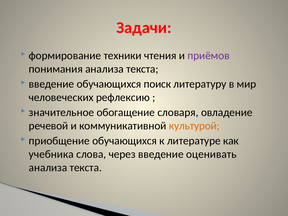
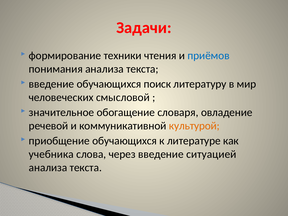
приёмов colour: purple -> blue
рефлексию: рефлексию -> смысловой
оценивать: оценивать -> ситуацией
